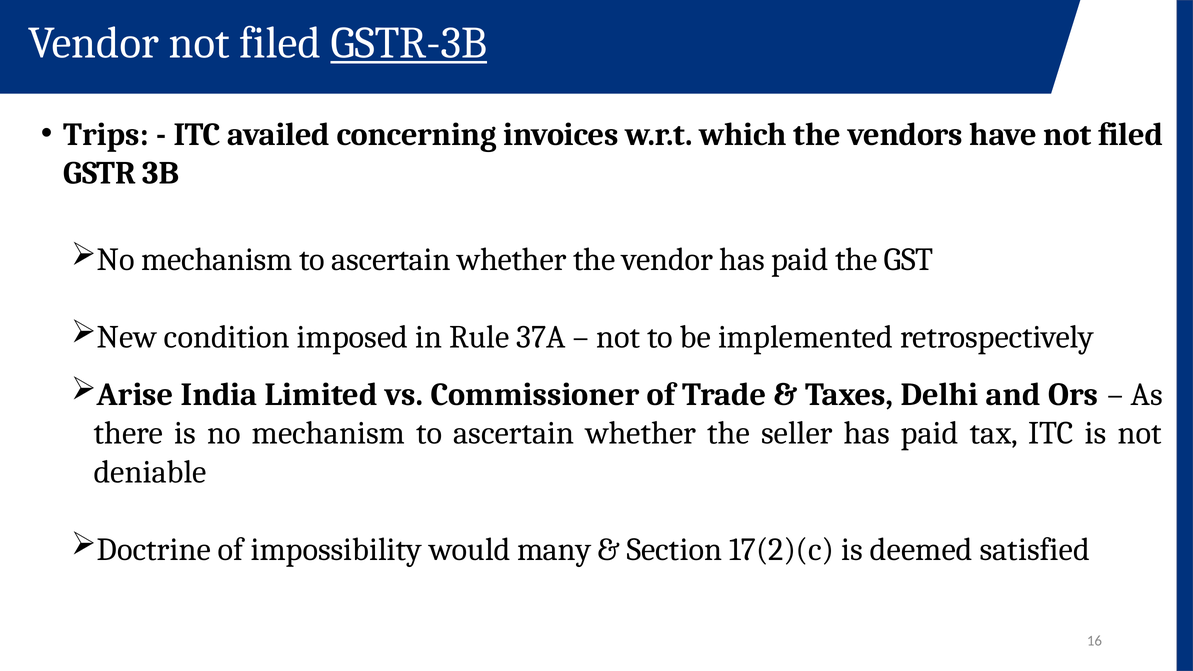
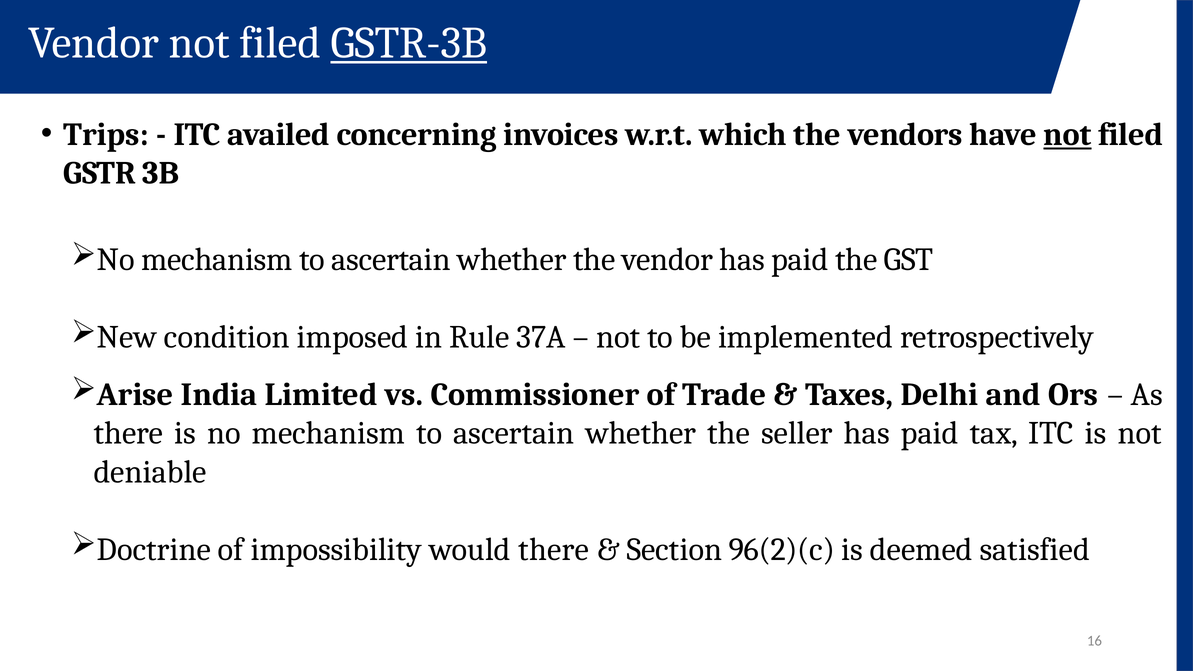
not at (1067, 135) underline: none -> present
would many: many -> there
17(2)(c: 17(2)(c -> 96(2)(c
